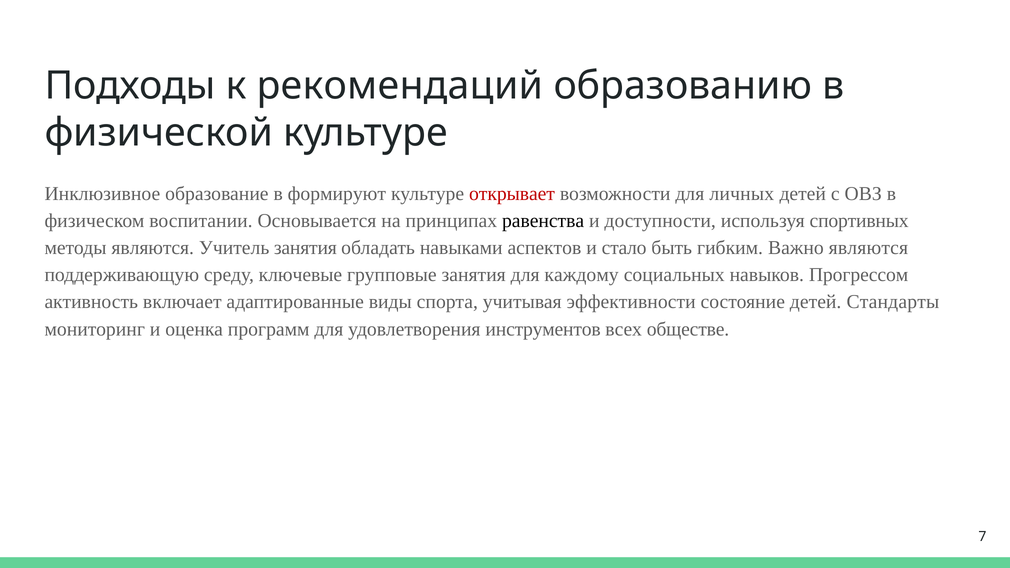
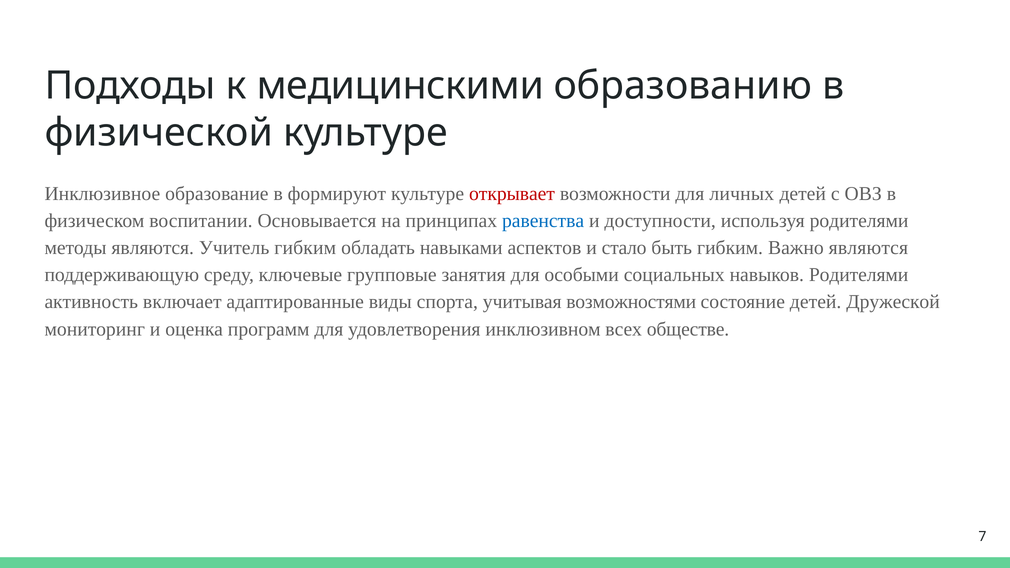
рекомендаций: рекомендаций -> медицинскими
равенства colour: black -> blue
используя спортивных: спортивных -> родителями
Учитель занятия: занятия -> гибким
каждому: каждому -> особыми
навыков Прогрессом: Прогрессом -> Родителями
эффективности: эффективности -> возможностями
Стандарты: Стандарты -> Дружеской
инструментов: инструментов -> инклюзивном
